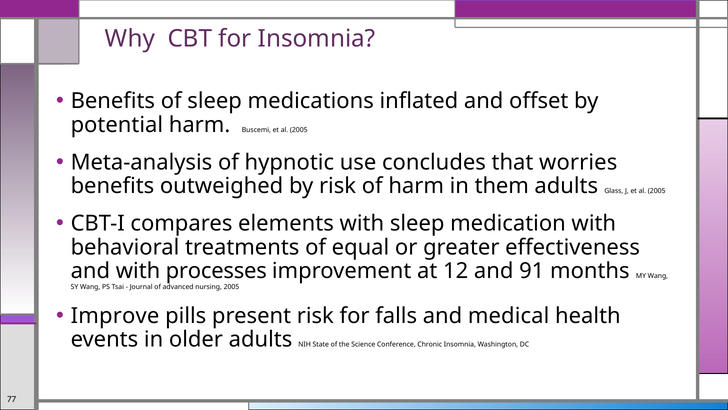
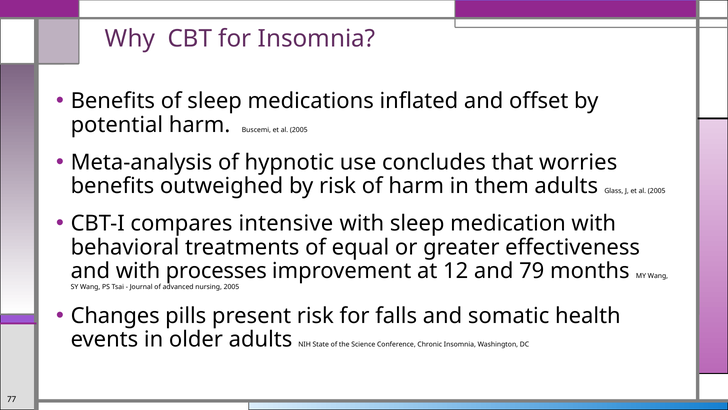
elements: elements -> intensive
91: 91 -> 79
Improve: Improve -> Changes
medical: medical -> somatic
